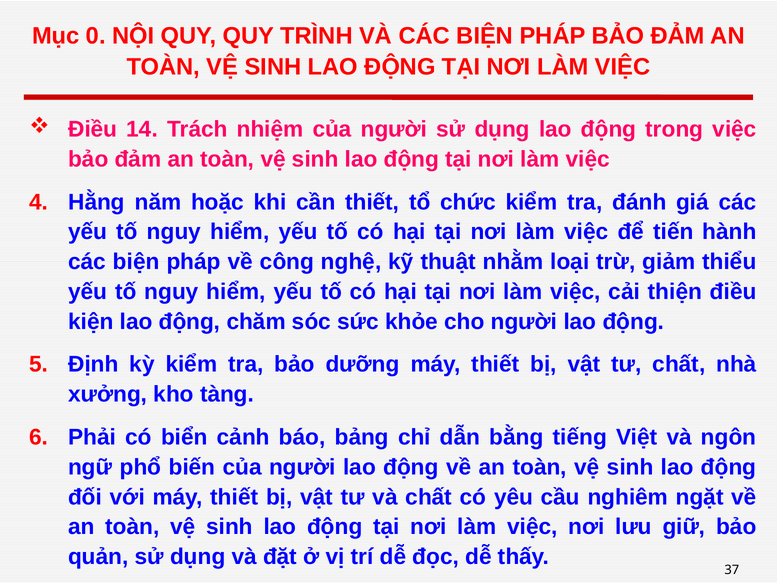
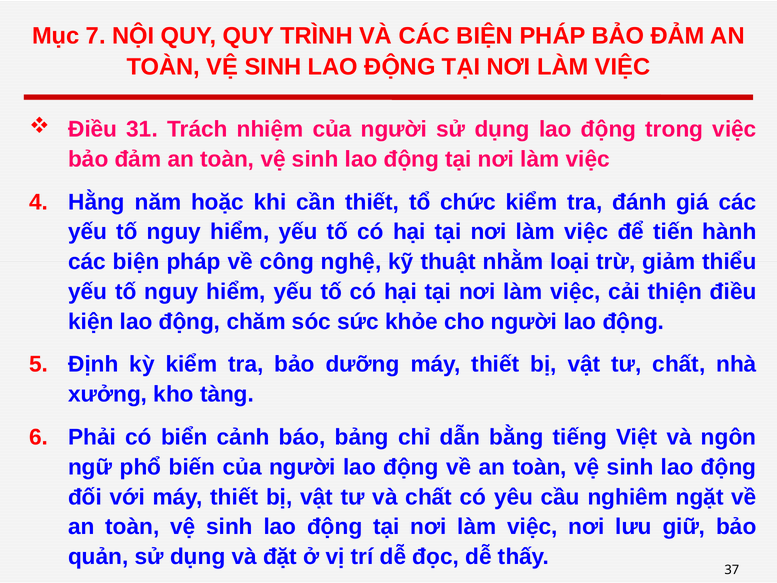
0: 0 -> 7
14: 14 -> 31
